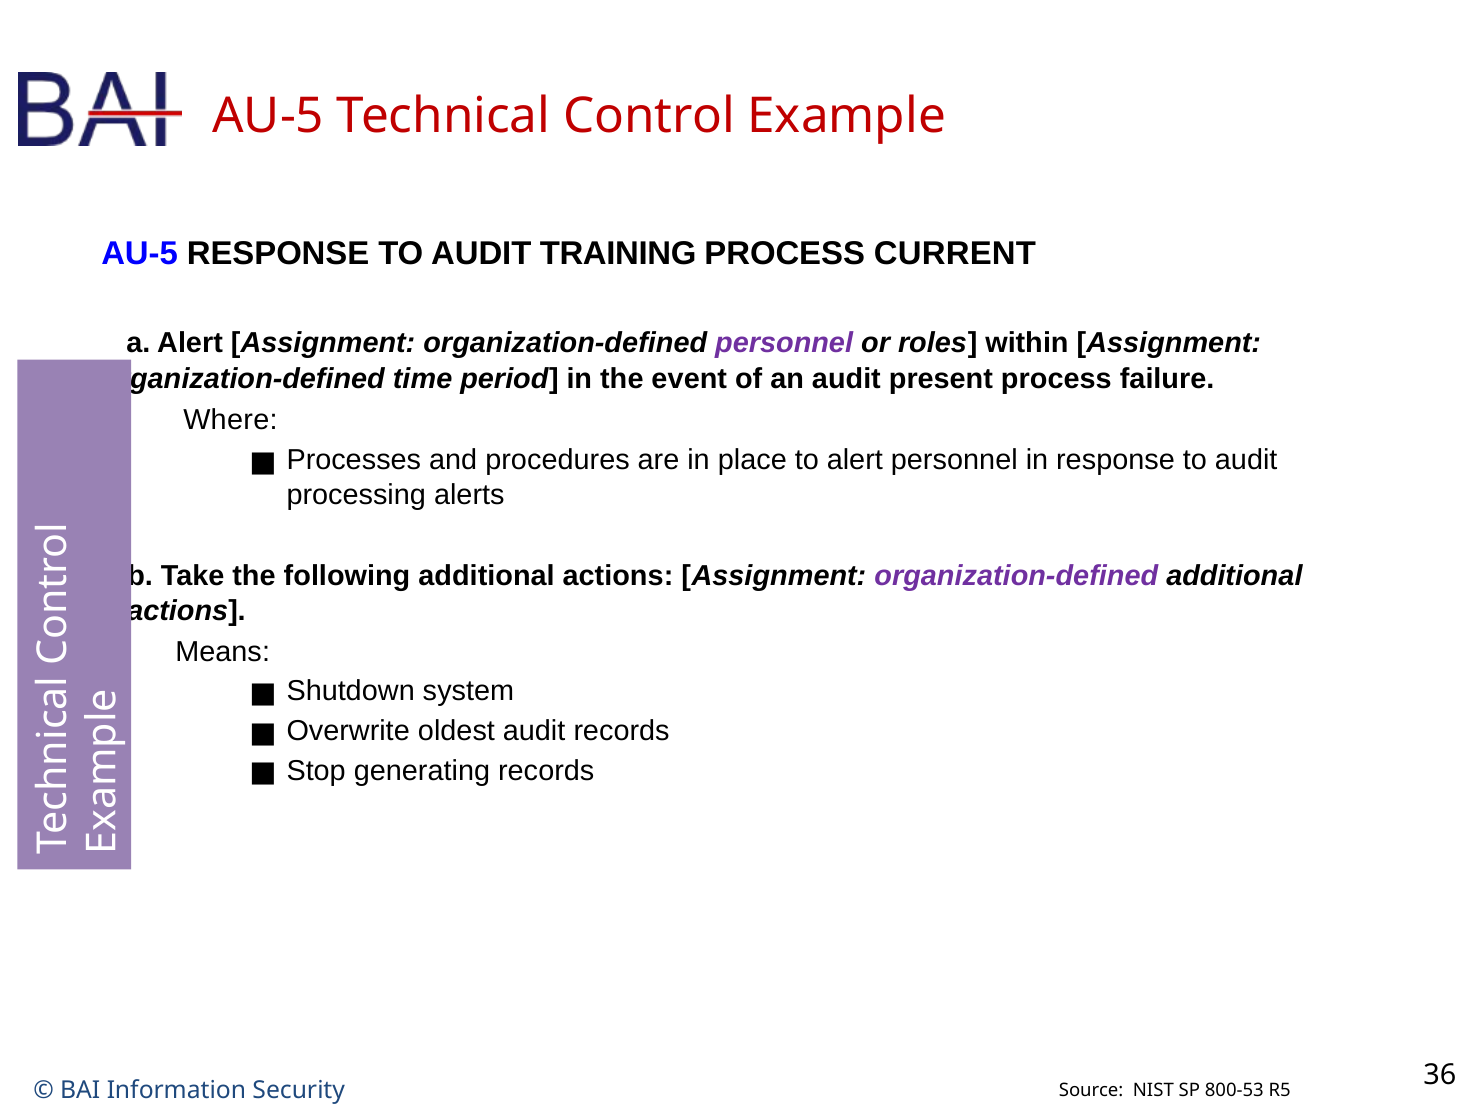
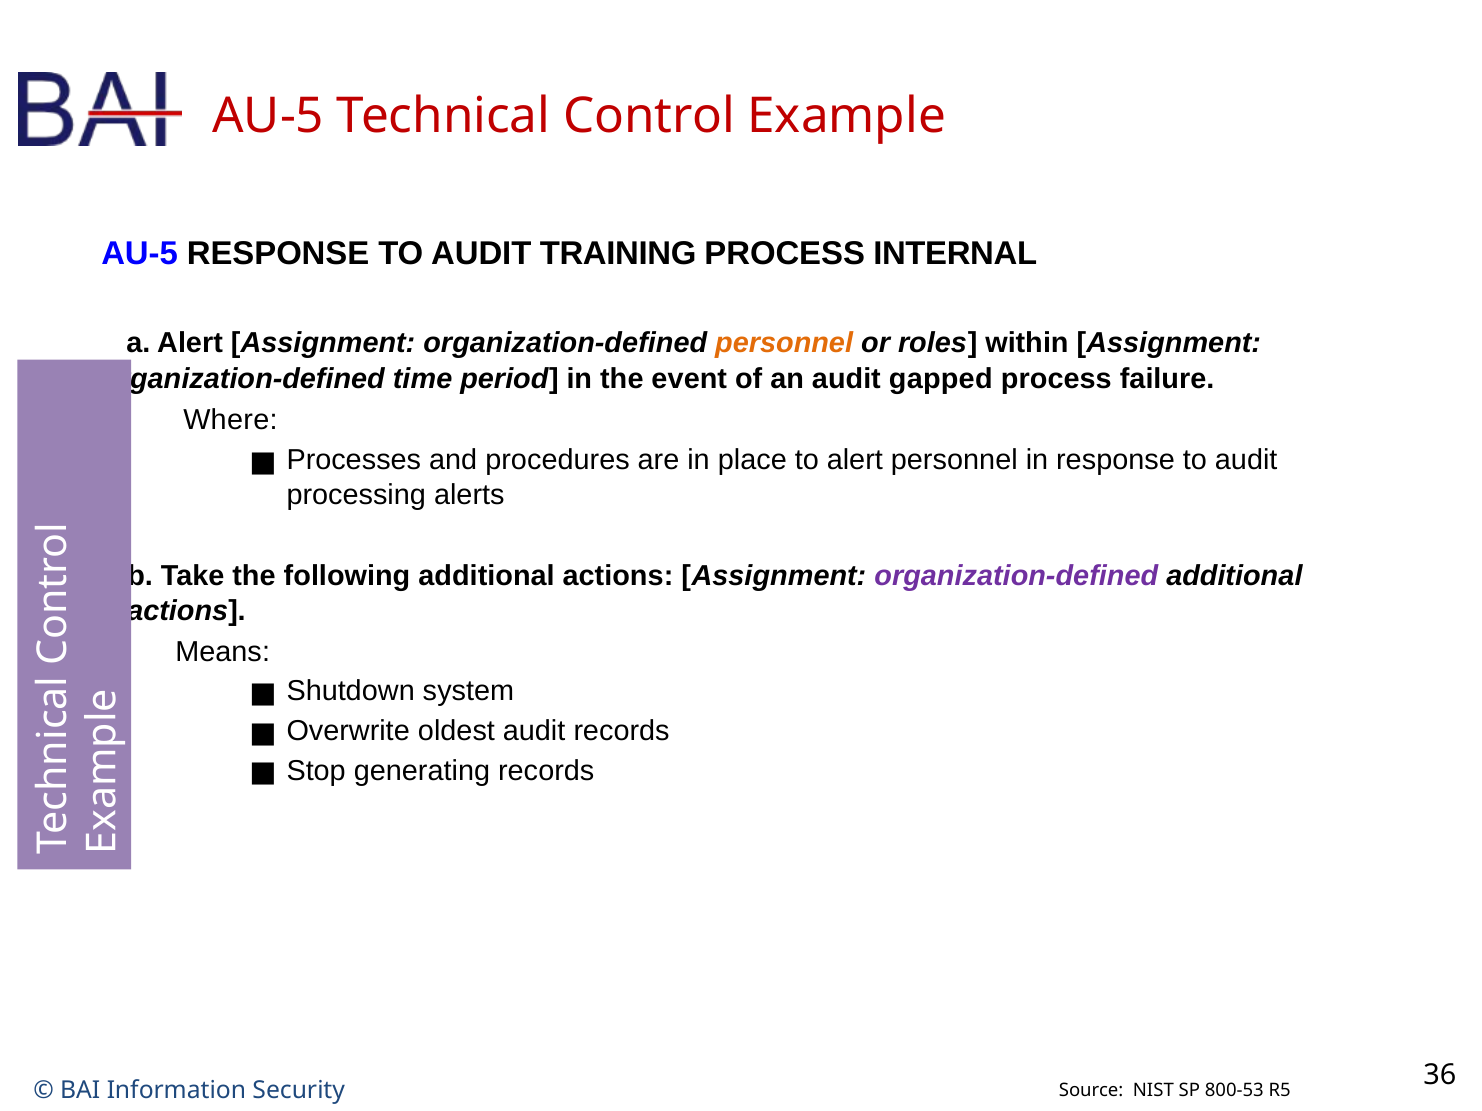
CURRENT: CURRENT -> INTERNAL
personnel at (784, 343) colour: purple -> orange
present: present -> gapped
